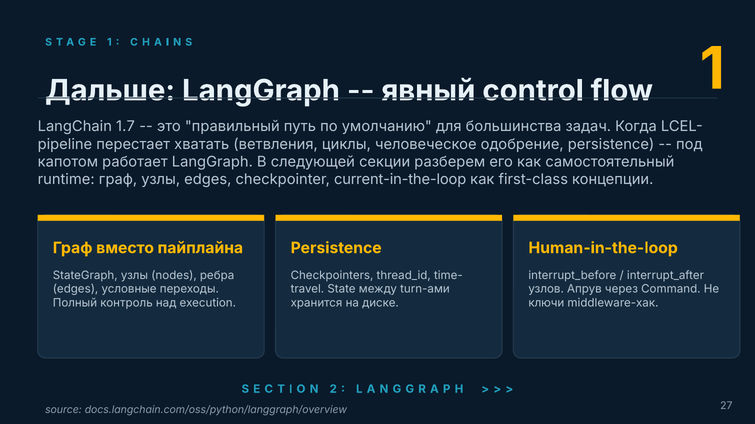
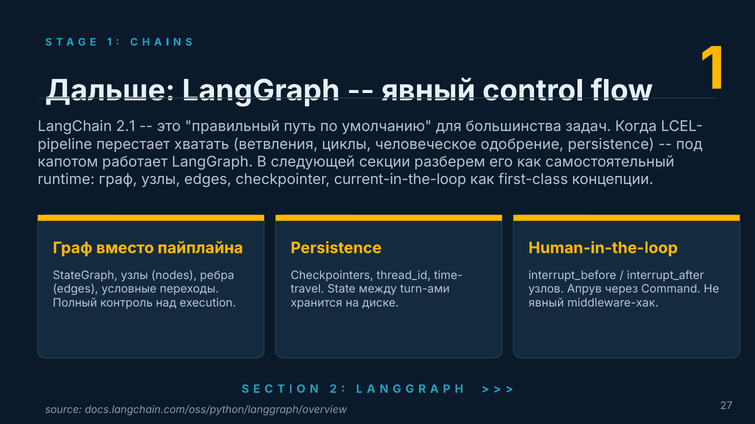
1.7: 1.7 -> 2.1
ключи at (546, 303): ключи -> явный
